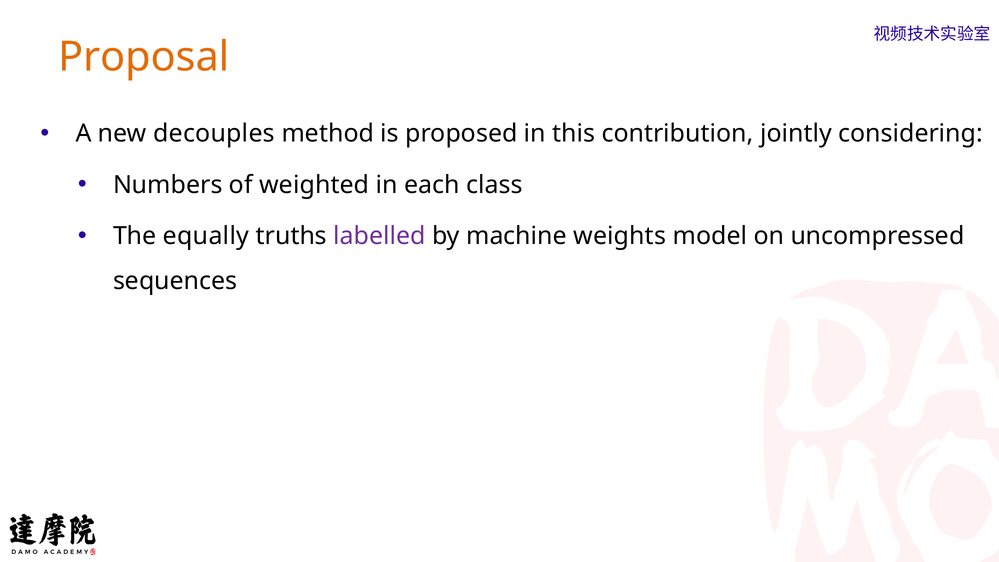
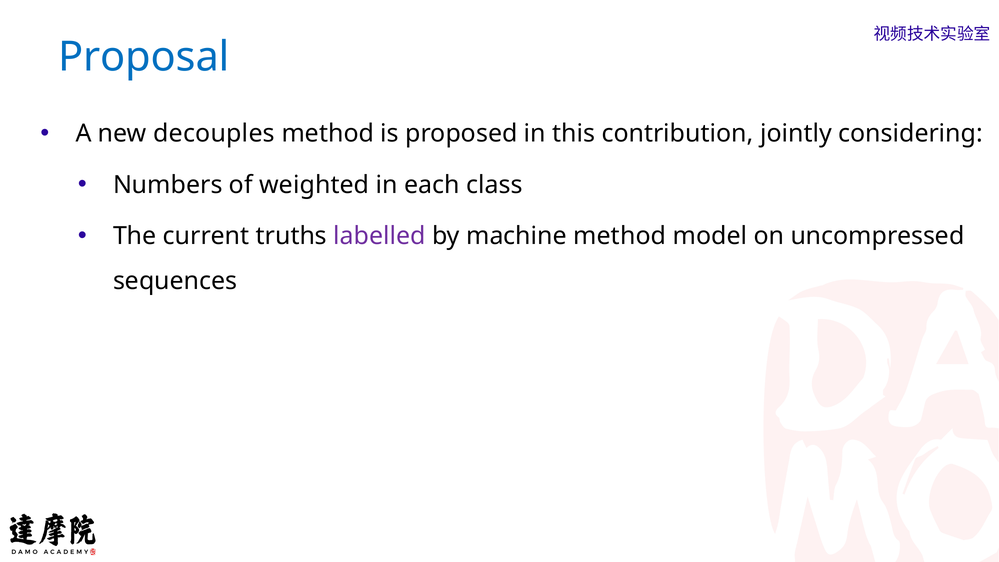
Proposal colour: orange -> blue
equally: equally -> current
machine weights: weights -> method
